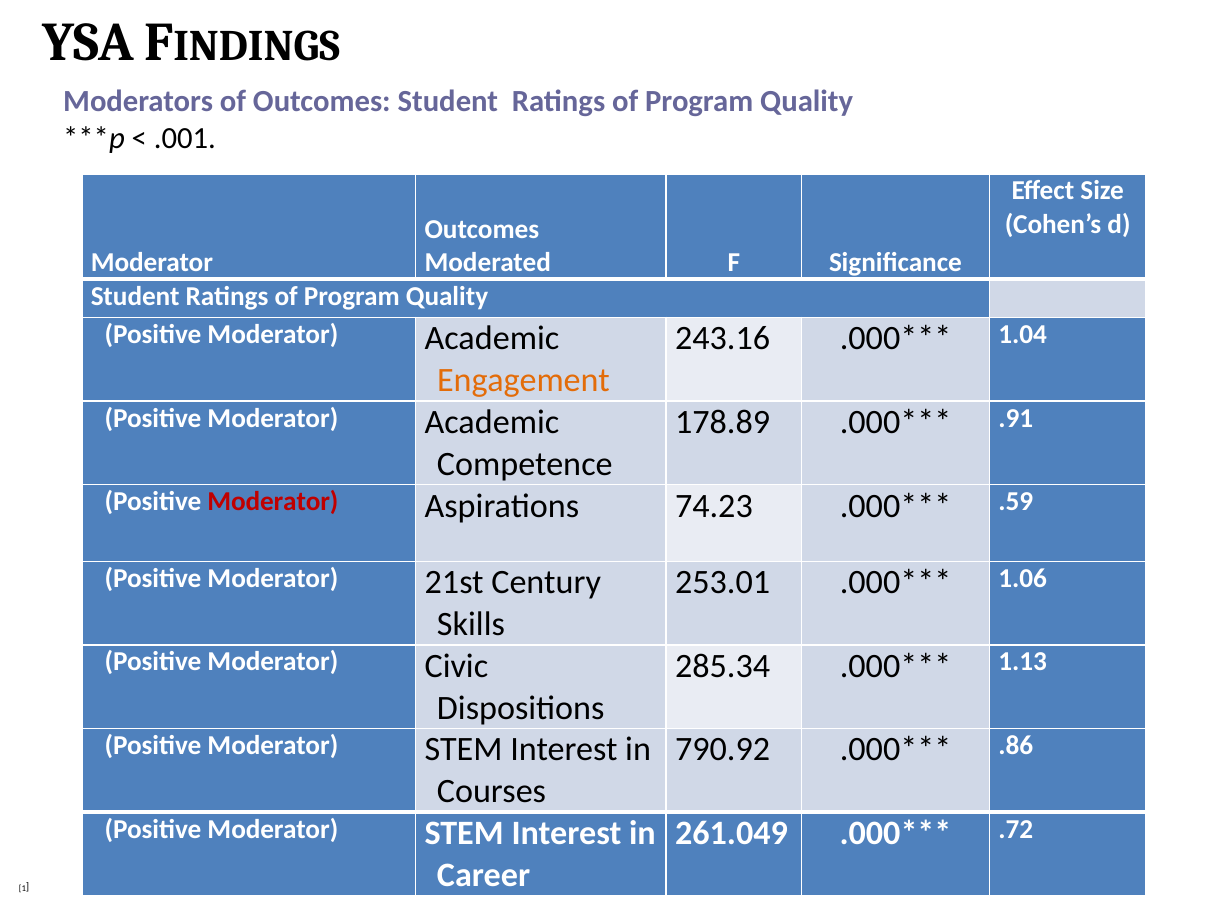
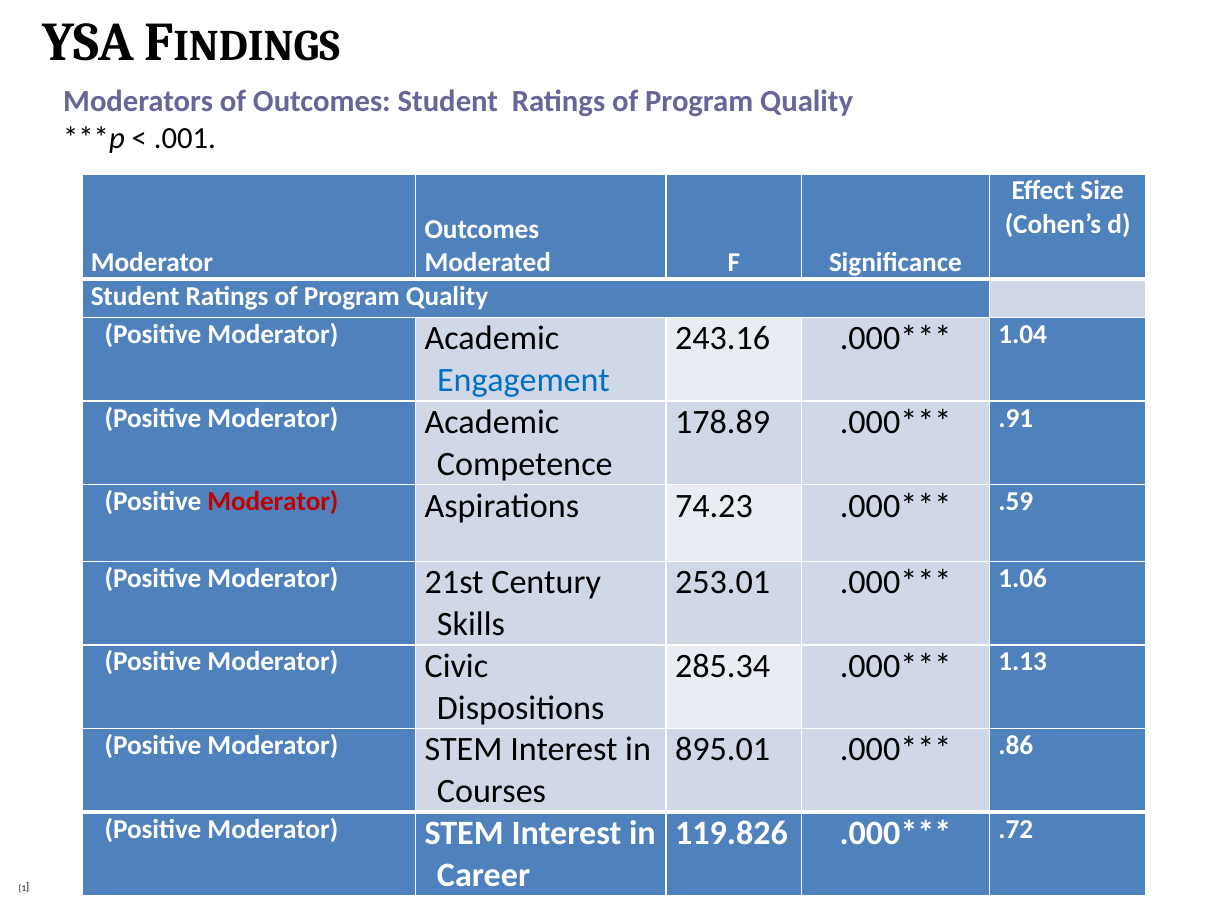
Engagement colour: orange -> blue
790.92: 790.92 -> 895.01
261.049: 261.049 -> 119.826
